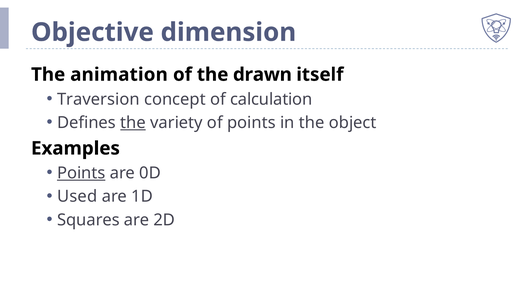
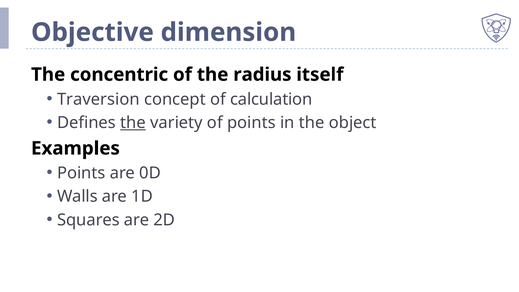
animation: animation -> concentric
drawn: drawn -> radius
Points at (81, 173) underline: present -> none
Used: Used -> Walls
